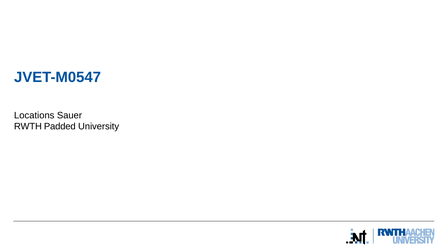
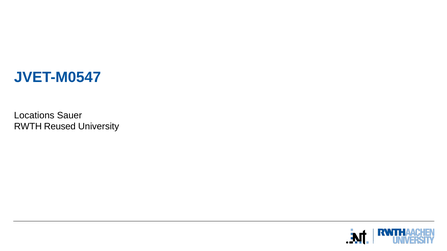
Padded: Padded -> Reused
